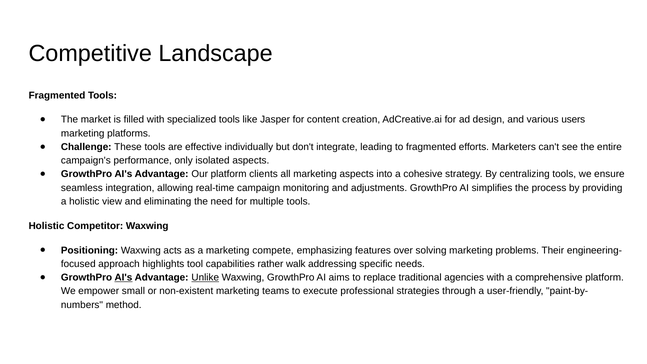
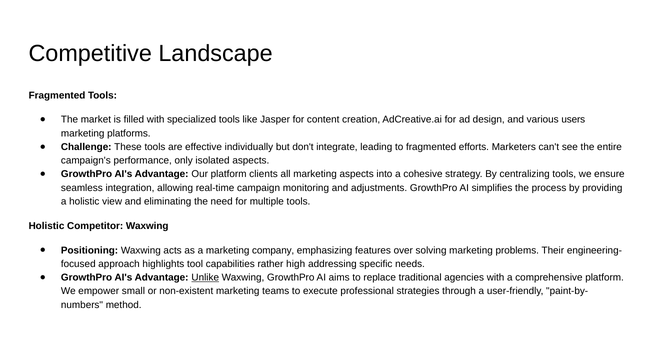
compete: compete -> company
walk: walk -> high
AI's at (123, 277) underline: present -> none
